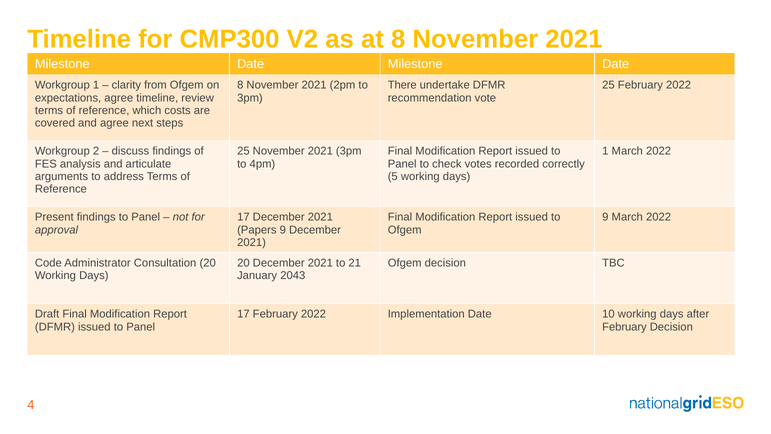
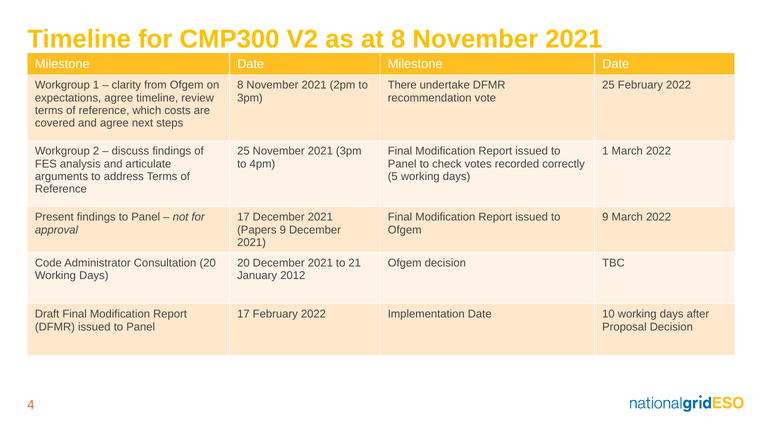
2043: 2043 -> 2012
February at (624, 327): February -> Proposal
